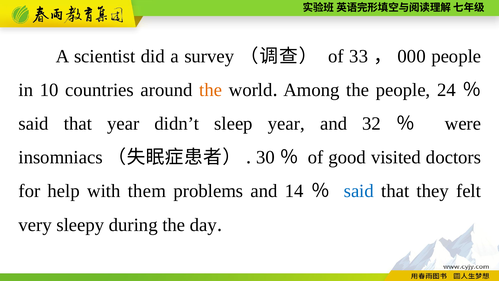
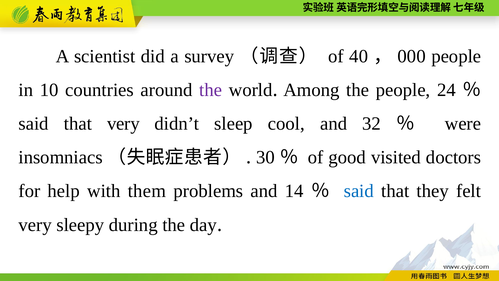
33: 33 -> 40
the at (211, 90) colour: orange -> purple
that year: year -> very
sleep year: year -> cool
